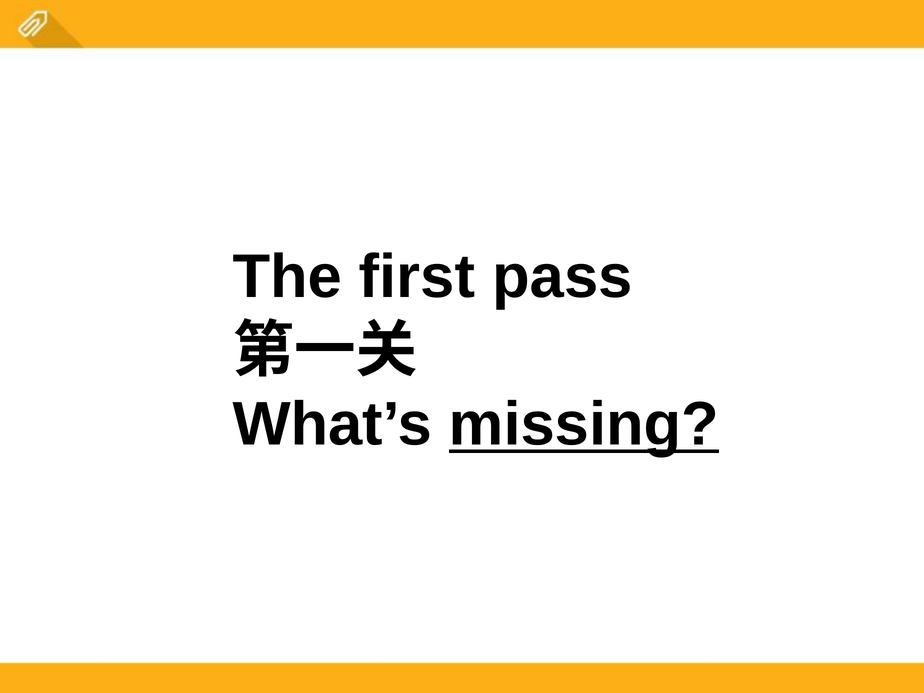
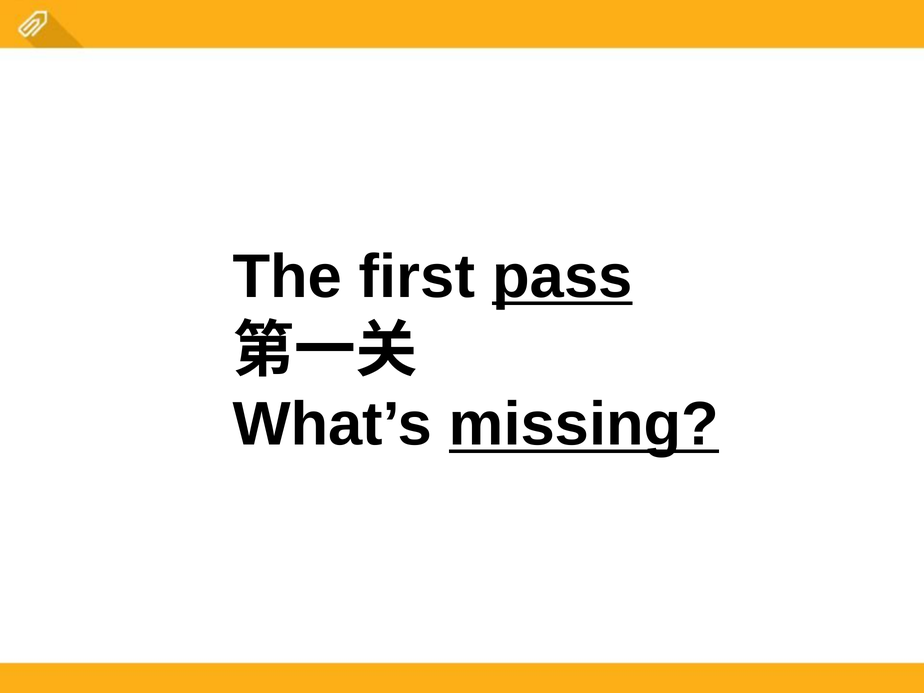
pass underline: none -> present
